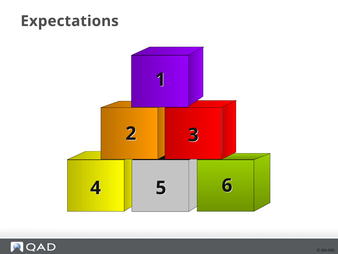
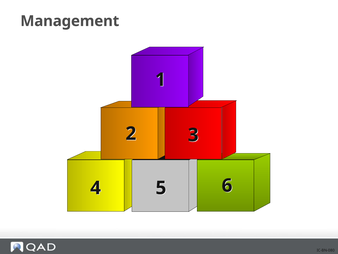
Expectations: Expectations -> Management
